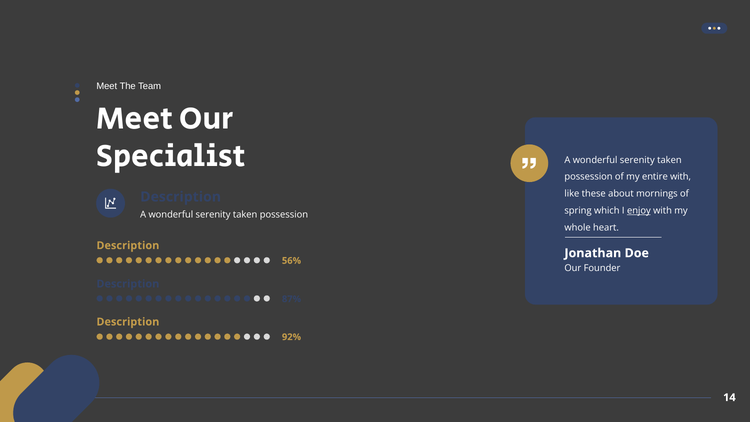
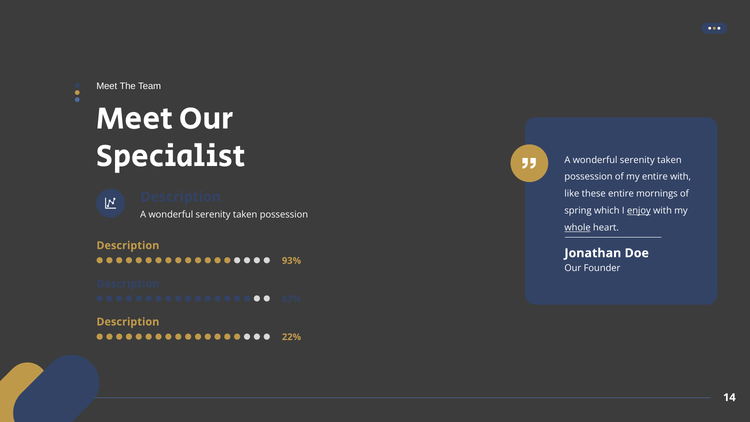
these about: about -> entire
whole underline: none -> present
56%: 56% -> 93%
92%: 92% -> 22%
